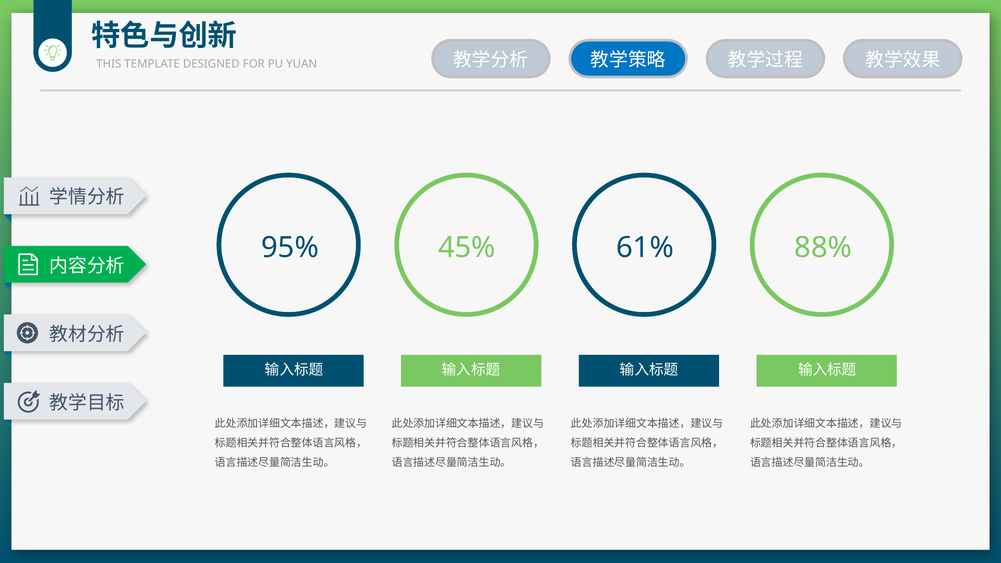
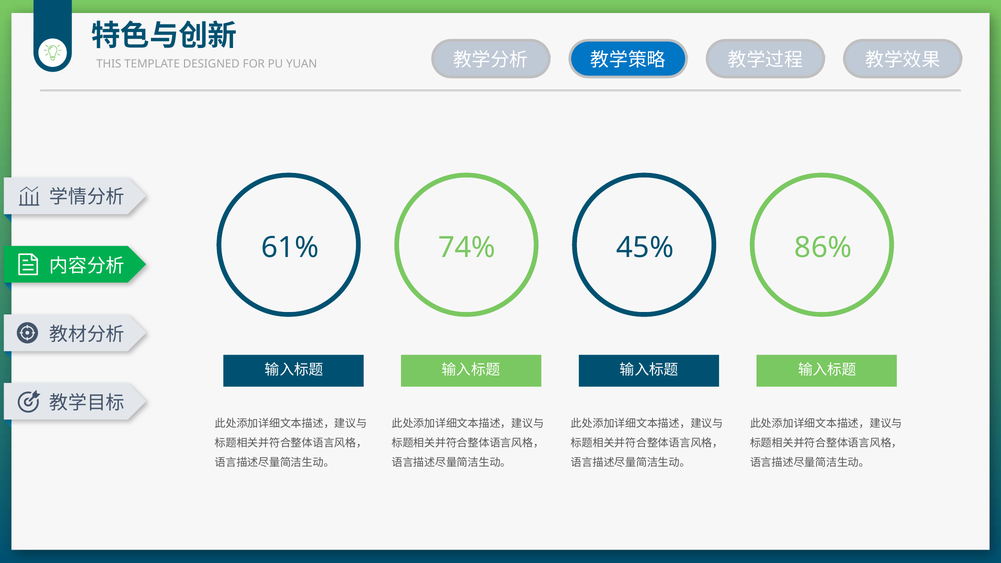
95%: 95% -> 61%
45%: 45% -> 74%
61%: 61% -> 45%
88%: 88% -> 86%
